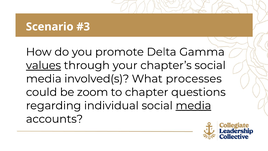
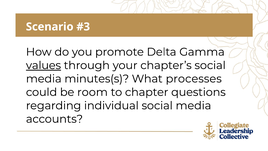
involved(s: involved(s -> minutes(s
zoom: zoom -> room
media at (193, 105) underline: present -> none
